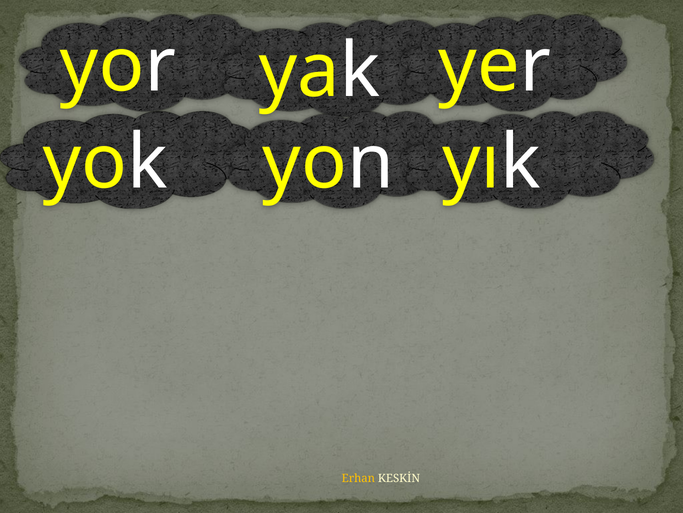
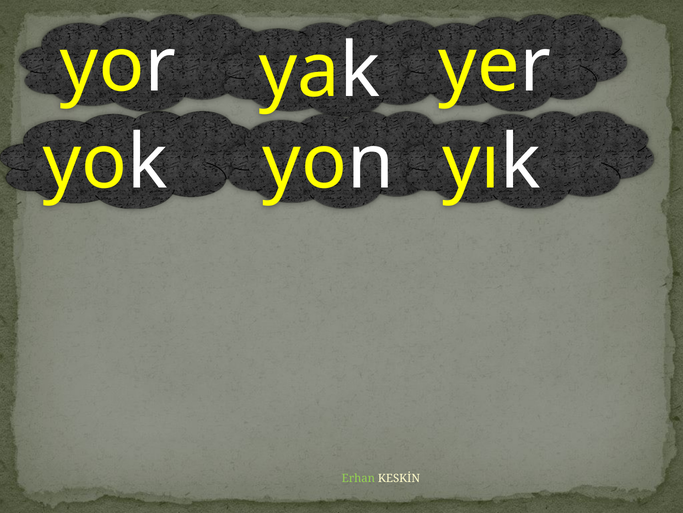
Erhan colour: yellow -> light green
